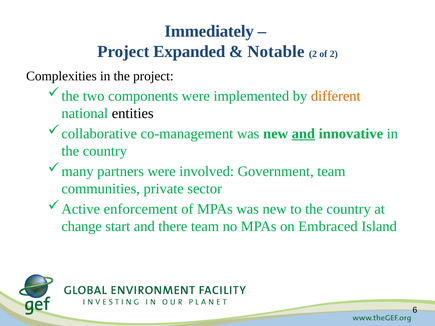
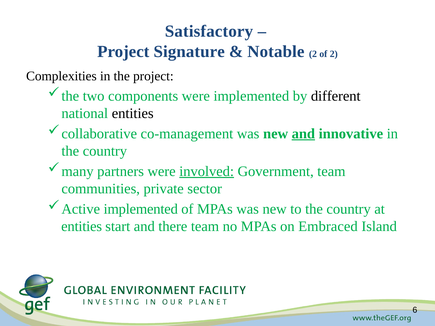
Immediately: Immediately -> Satisfactory
Expanded: Expanded -> Signature
different colour: orange -> black
involved underline: none -> present
enforcement at (141, 209): enforcement -> implemented
change at (82, 226): change -> entities
